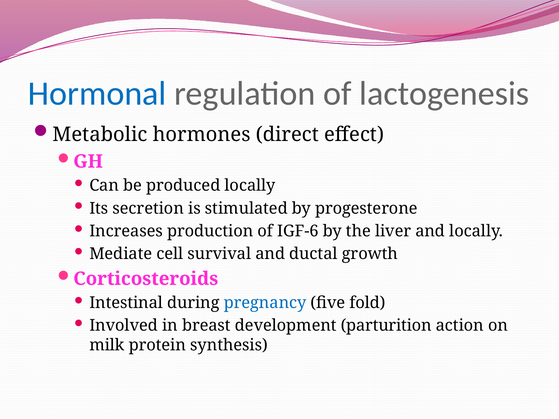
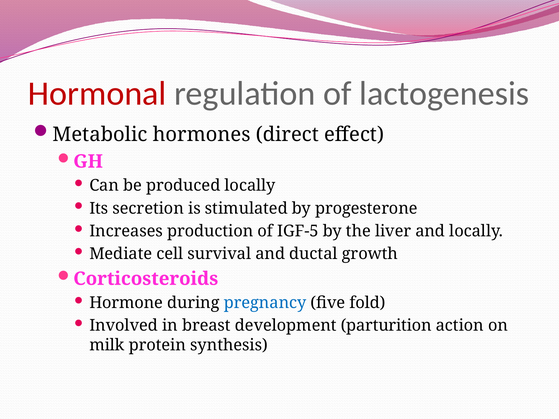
Hormonal colour: blue -> red
IGF-6: IGF-6 -> IGF-5
Intestinal: Intestinal -> Hormone
